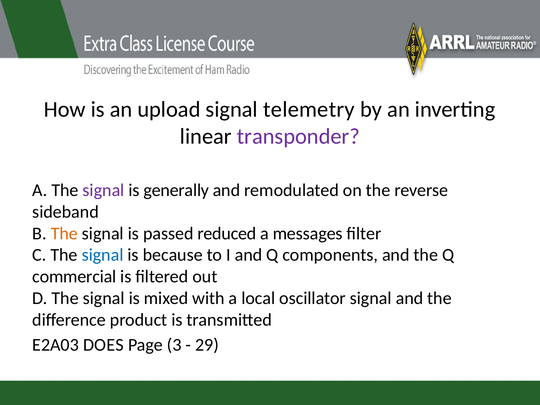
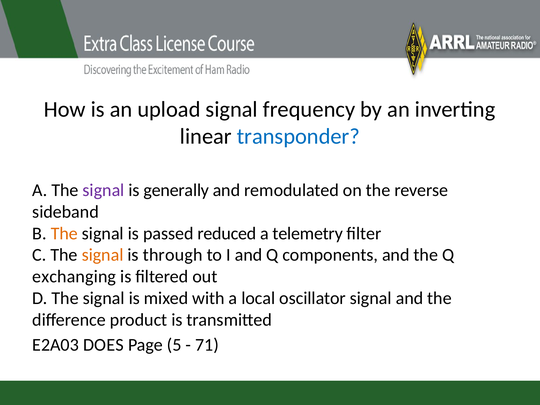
telemetry: telemetry -> frequency
transponder colour: purple -> blue
messages: messages -> telemetry
signal at (103, 255) colour: blue -> orange
because: because -> through
commercial: commercial -> exchanging
3: 3 -> 5
29: 29 -> 71
